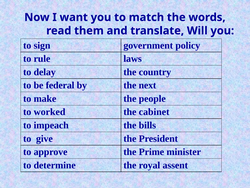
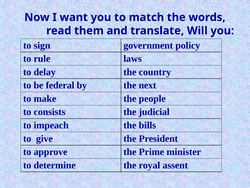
worked: worked -> consists
cabinet: cabinet -> judicial
